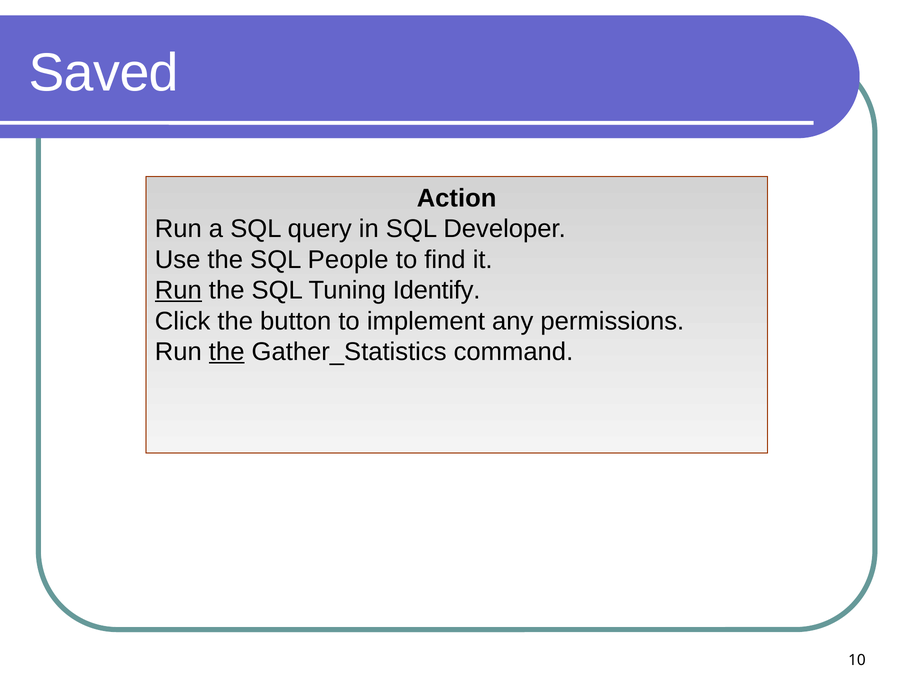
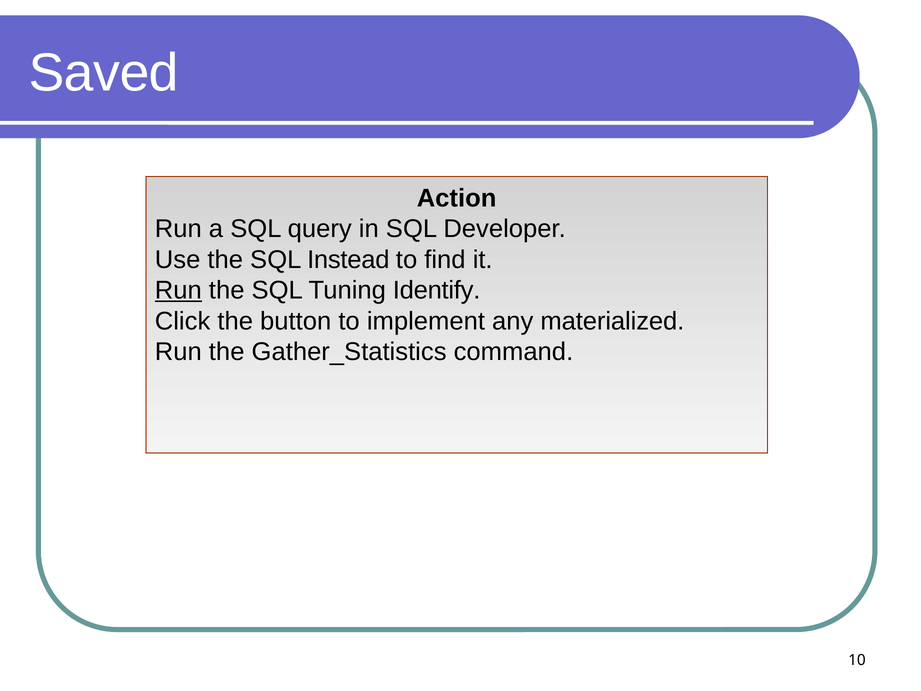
People: People -> Instead
permissions: permissions -> materialized
the at (227, 352) underline: present -> none
